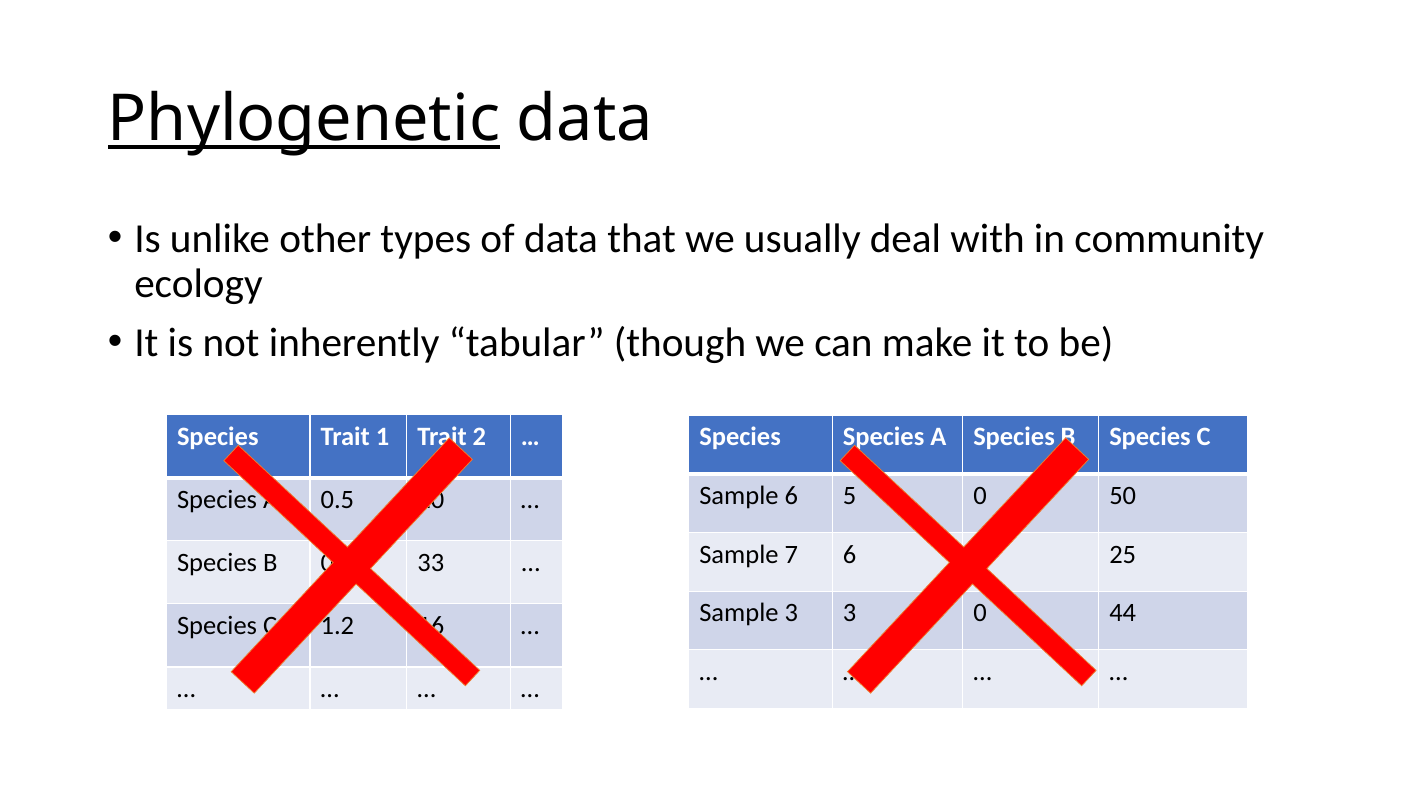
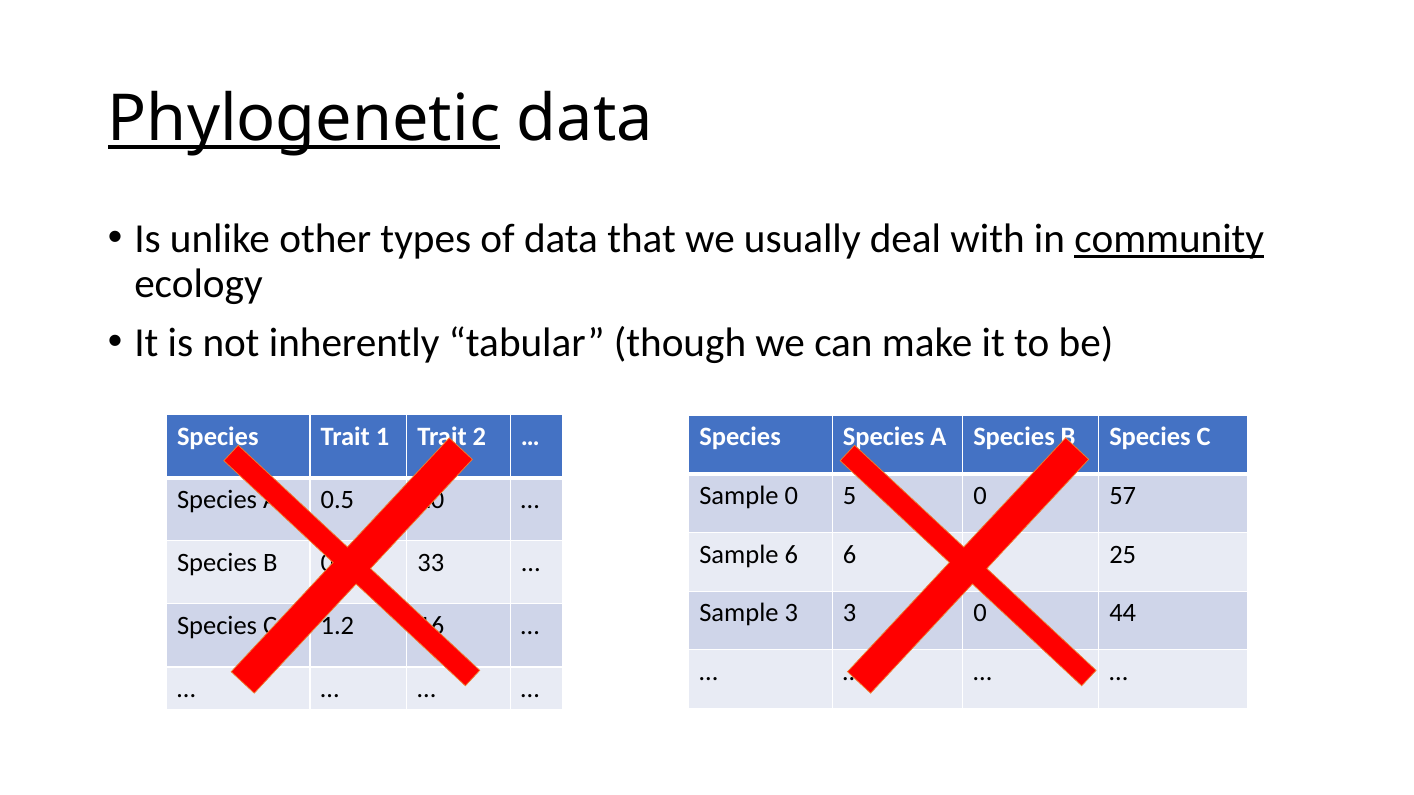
community underline: none -> present
Sample 6: 6 -> 0
50: 50 -> 57
Sample 7: 7 -> 6
